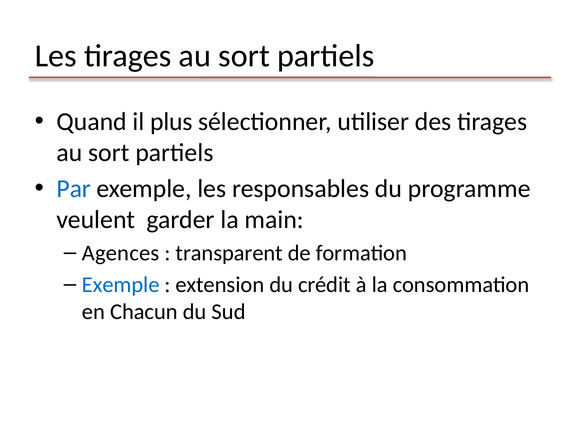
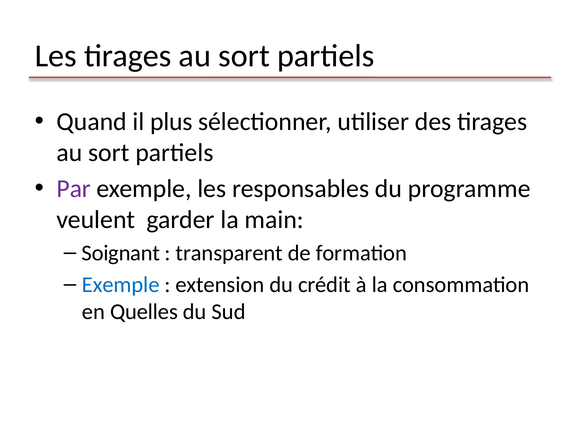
Par colour: blue -> purple
Agences: Agences -> Soignant
Chacun: Chacun -> Quelles
